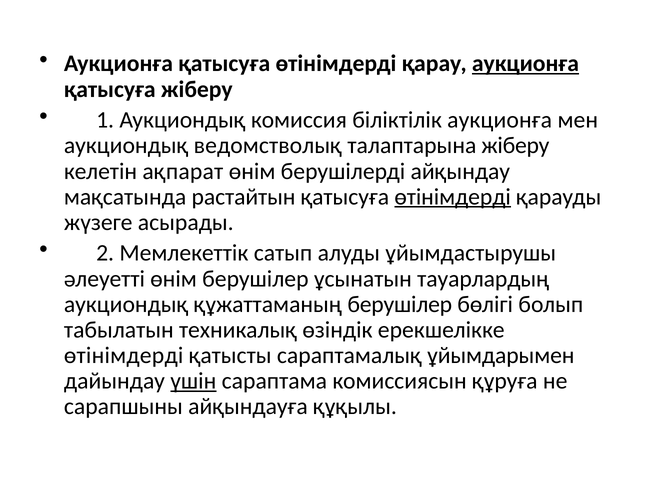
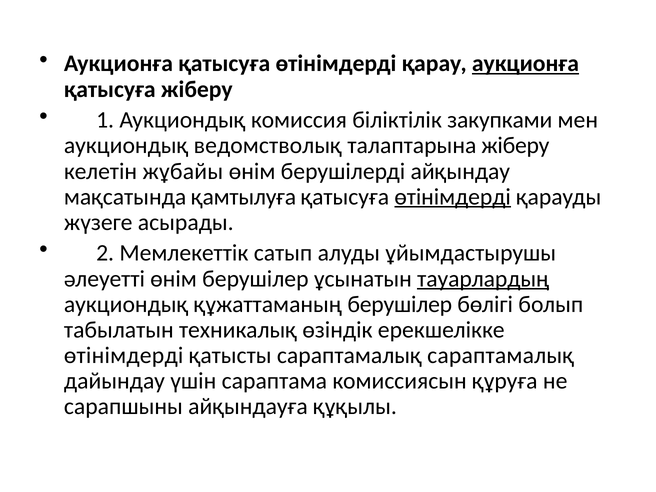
біліктілік аукционға: аукционға -> закупками
ақпарат: ақпарат -> жұбайы
растайтын: растайтын -> қамтылуға
тауарлардың underline: none -> present
сараптамалық ұйымдарымен: ұйымдарымен -> сараптамалық
үшін underline: present -> none
